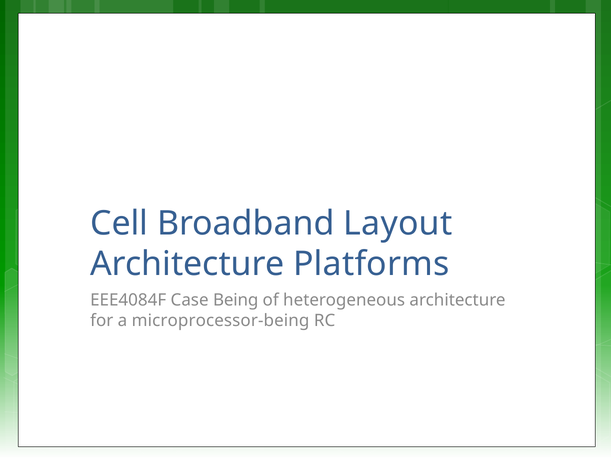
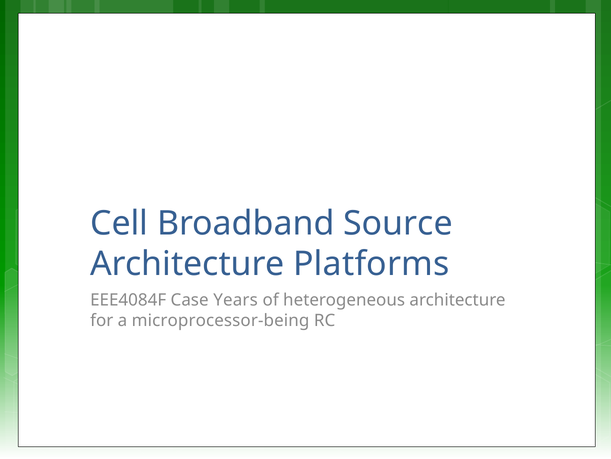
Layout: Layout -> Source
Being: Being -> Years
